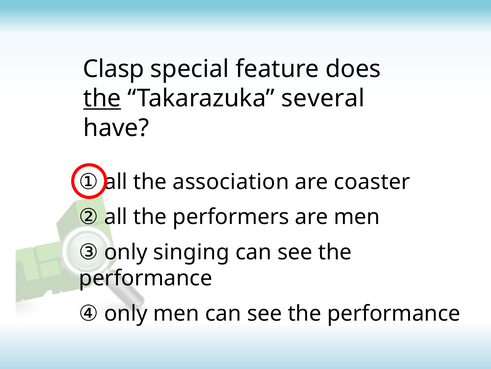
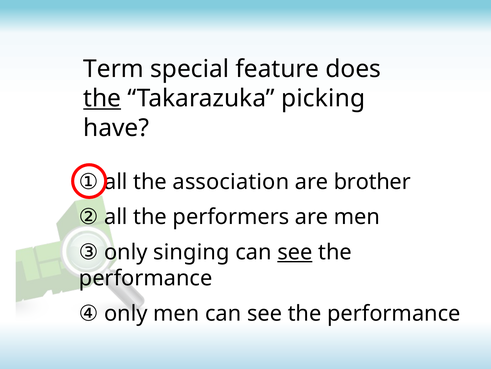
Clasp: Clasp -> Term
several: several -> picking
coaster: coaster -> brother
see at (295, 252) underline: none -> present
